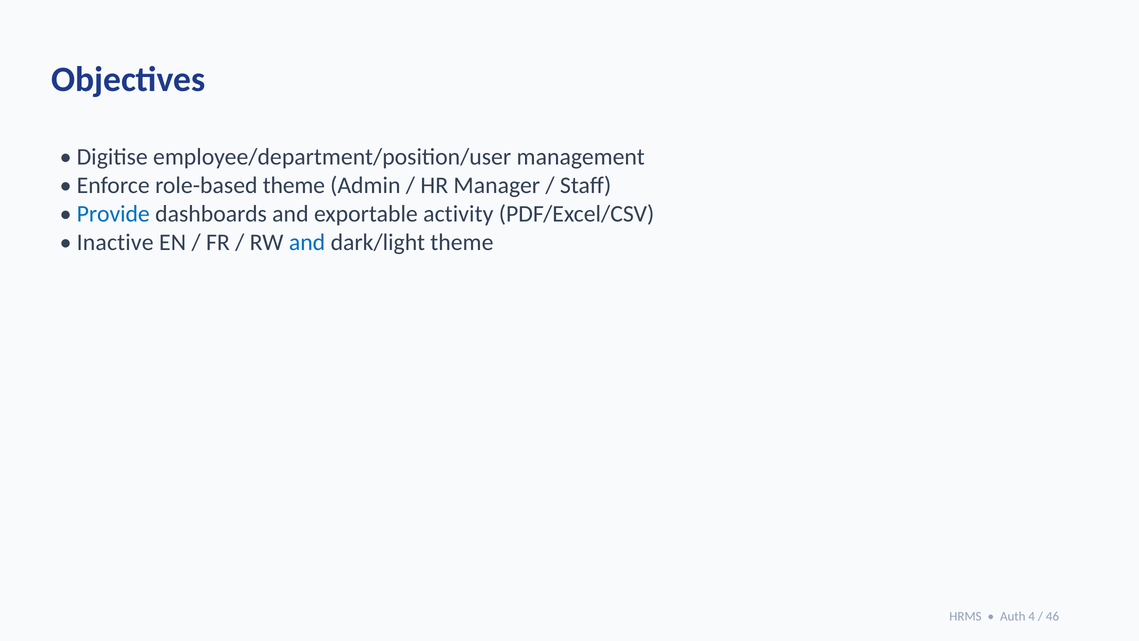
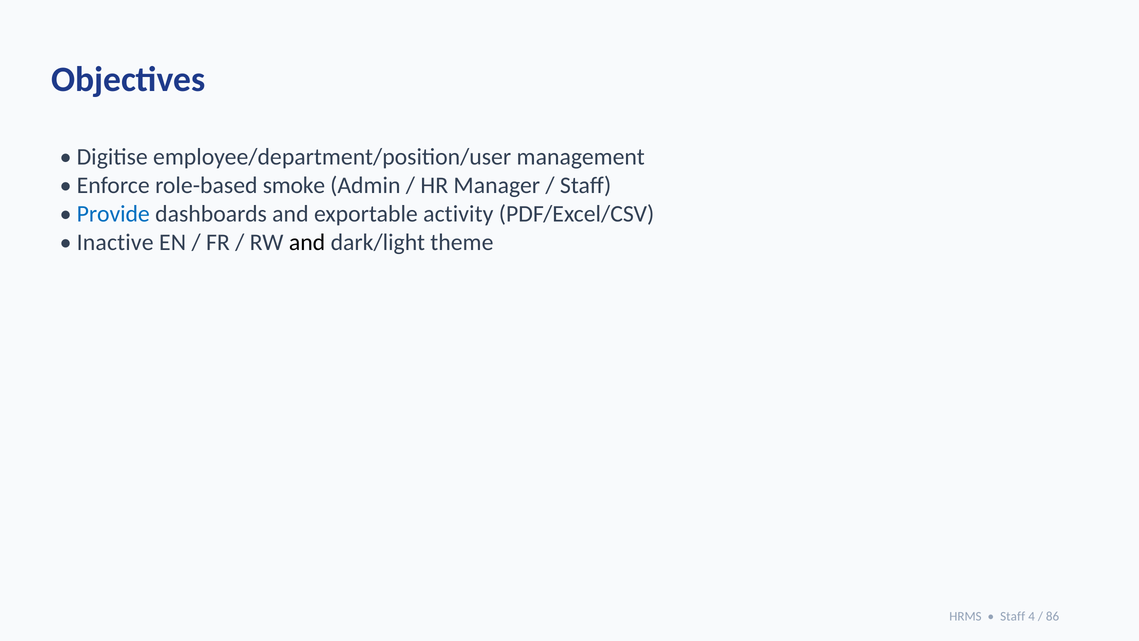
role-based theme: theme -> smoke
and at (307, 242) colour: blue -> black
Auth at (1013, 616): Auth -> Staff
46: 46 -> 86
